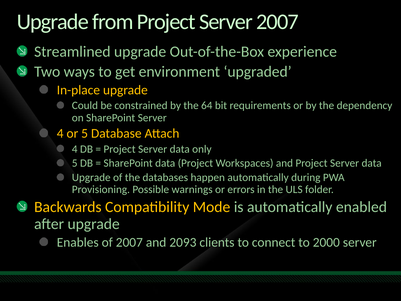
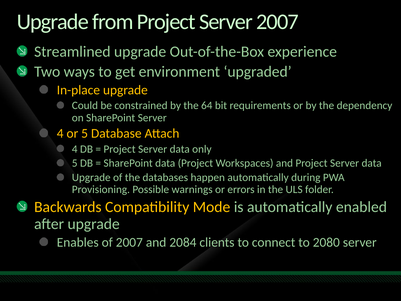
2093: 2093 -> 2084
2000: 2000 -> 2080
